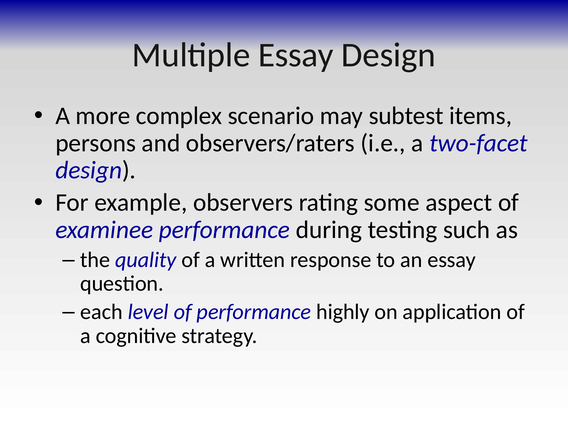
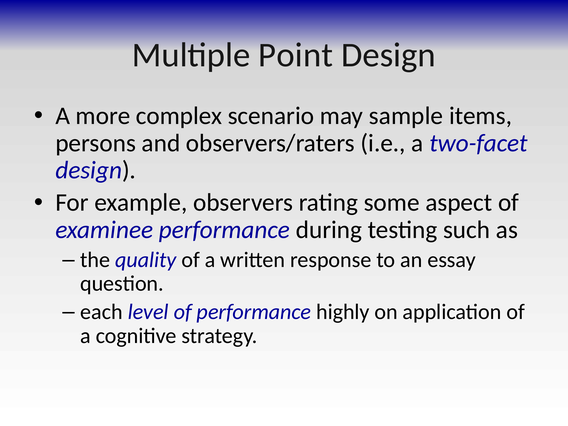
Multiple Essay: Essay -> Point
subtest: subtest -> sample
